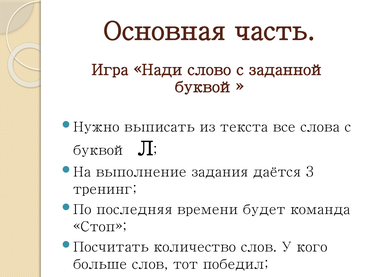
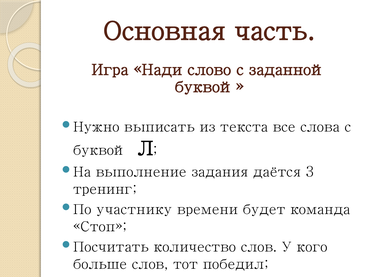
последняя: последняя -> участнику
